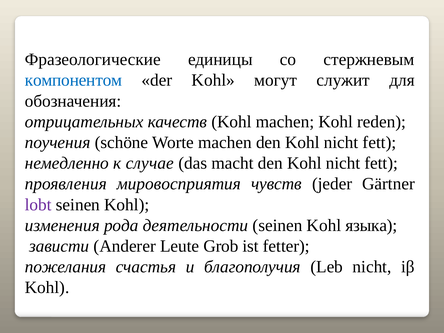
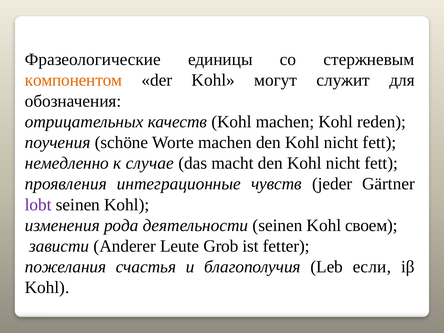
компонентом colour: blue -> orange
мировосприятия: мировосприятия -> интеграционные
языка: языка -> своем
Leb nicht: nicht -> если
